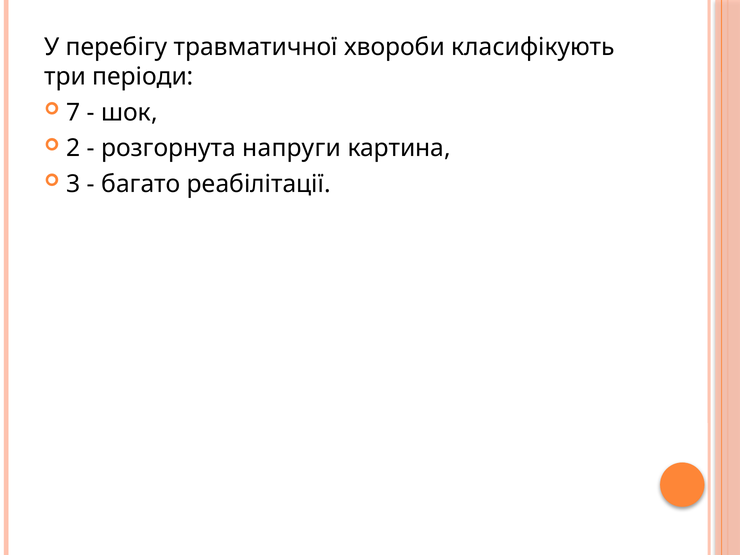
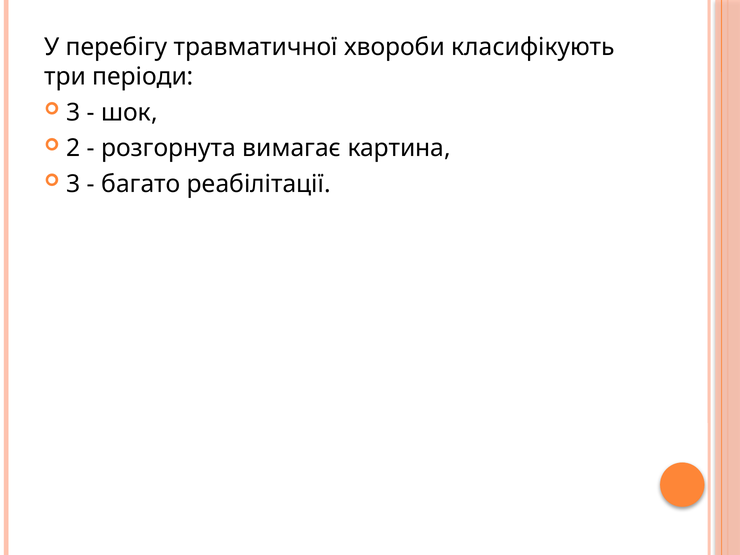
7 at (74, 112): 7 -> 3
напруги: напруги -> вимагає
